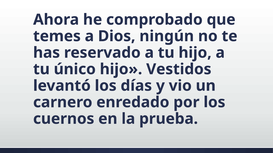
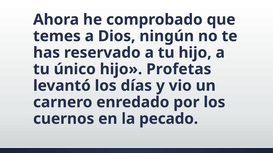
Vestidos: Vestidos -> Profetas
prueba: prueba -> pecado
